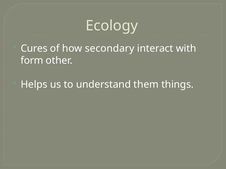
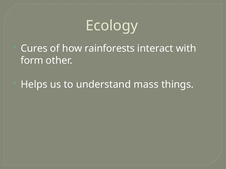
secondary: secondary -> rainforests
them: them -> mass
